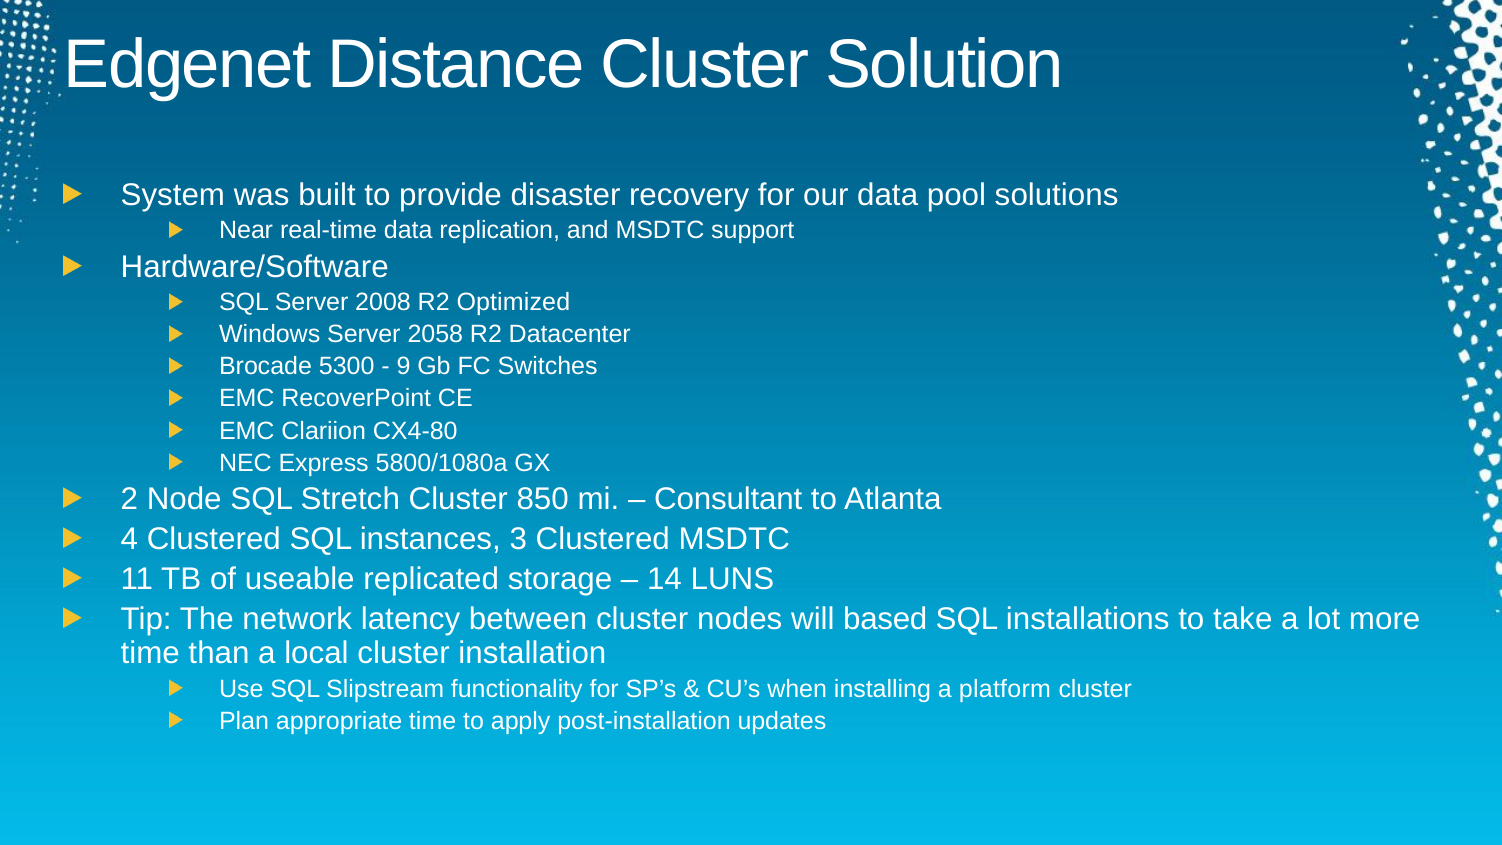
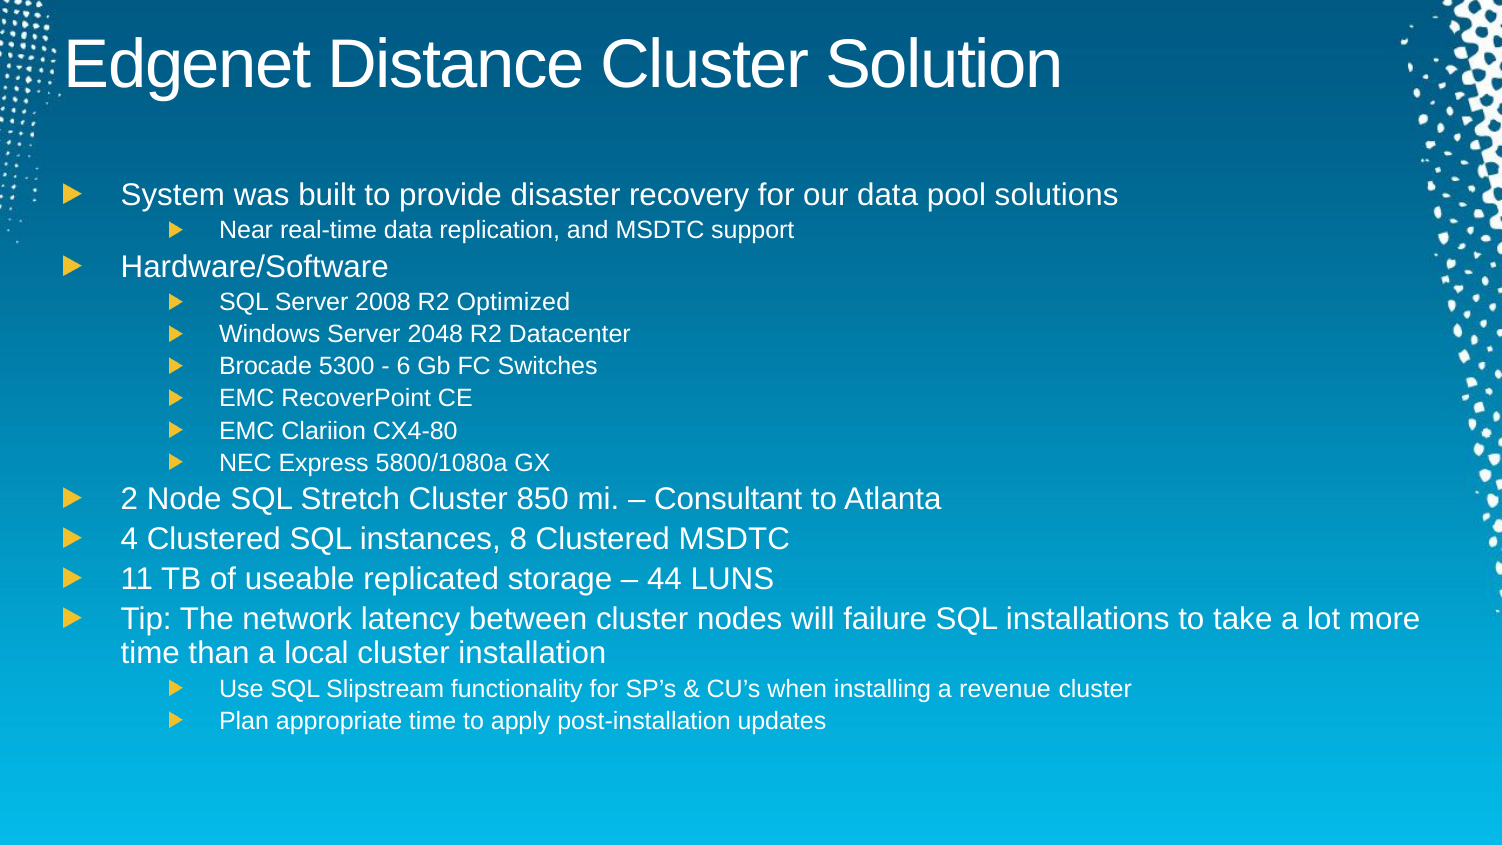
2058: 2058 -> 2048
9: 9 -> 6
3: 3 -> 8
14: 14 -> 44
based: based -> failure
platform: platform -> revenue
